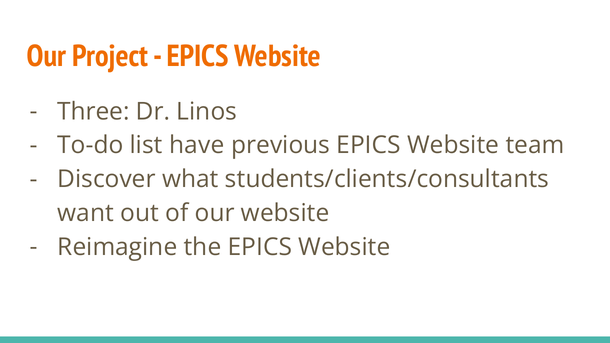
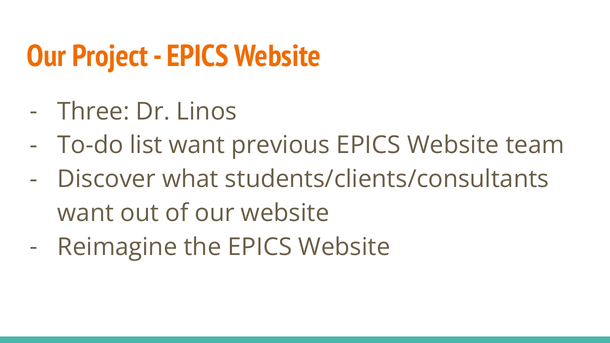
list have: have -> want
